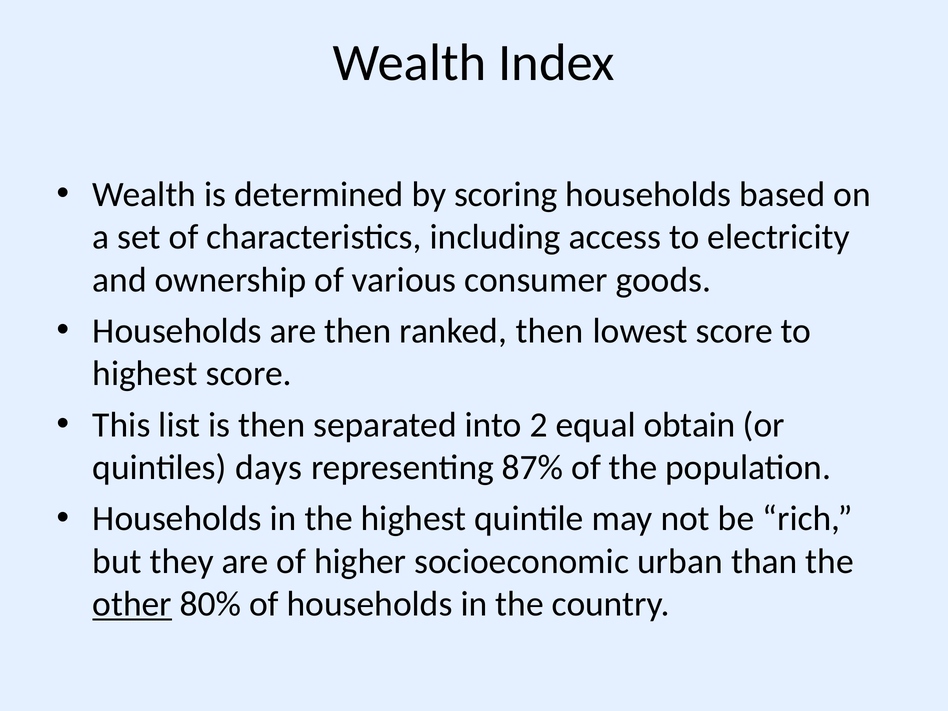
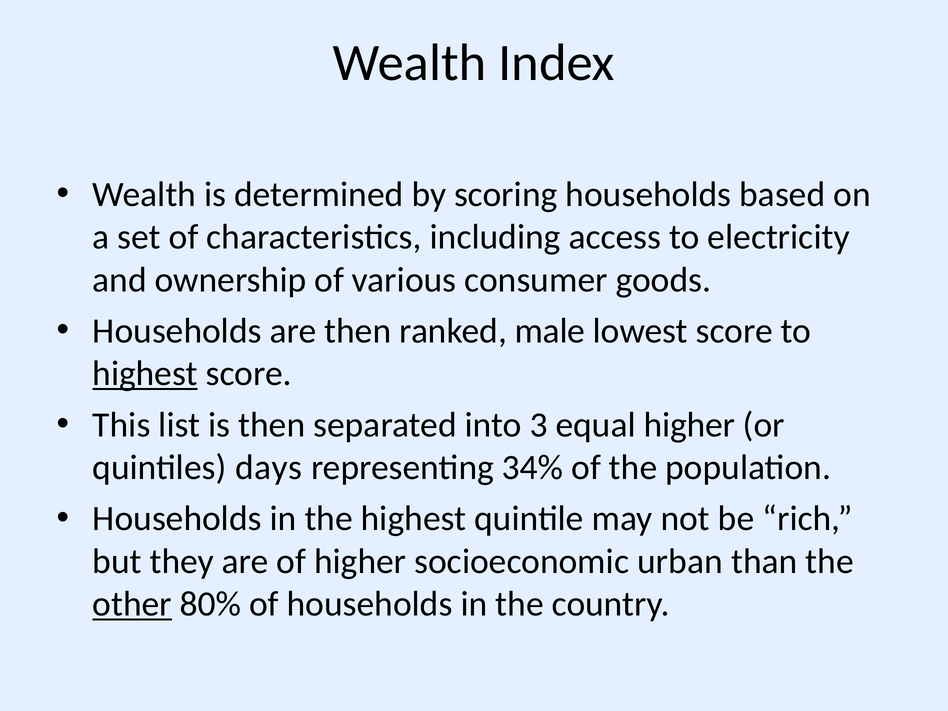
ranked then: then -> male
highest at (145, 374) underline: none -> present
2: 2 -> 3
equal obtain: obtain -> higher
87%: 87% -> 34%
